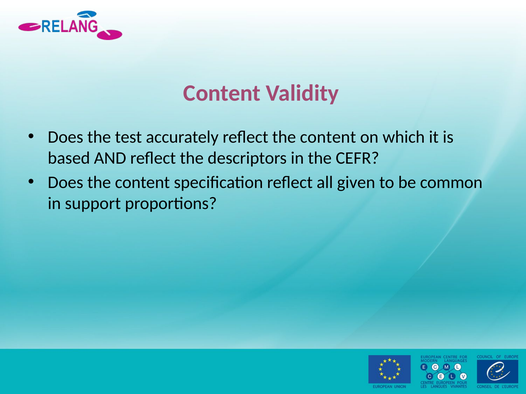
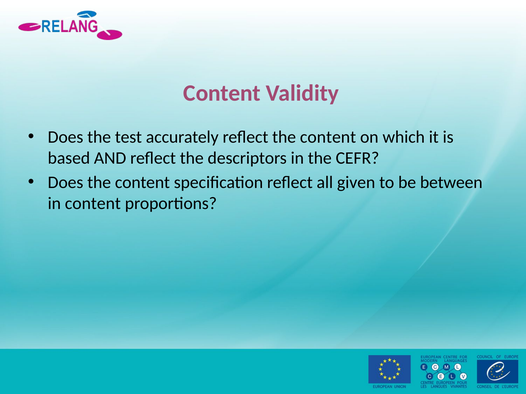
common: common -> between
in support: support -> content
